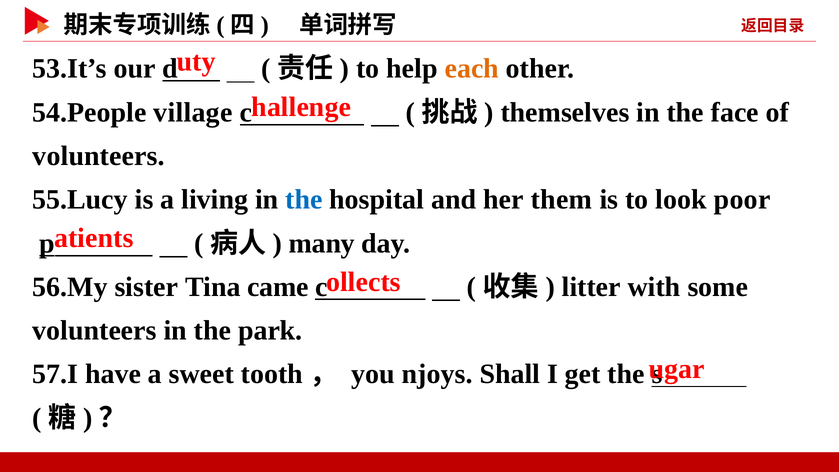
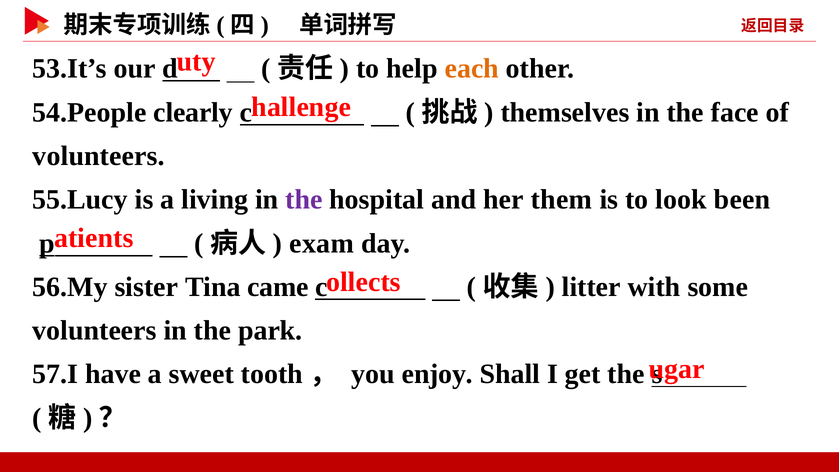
village: village -> clearly
the at (304, 200) colour: blue -> purple
poor: poor -> been
many: many -> exam
njoys: njoys -> enjoy
